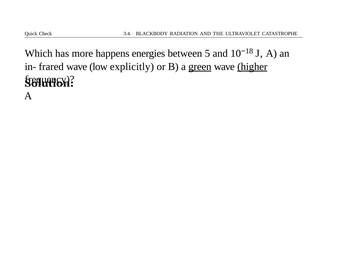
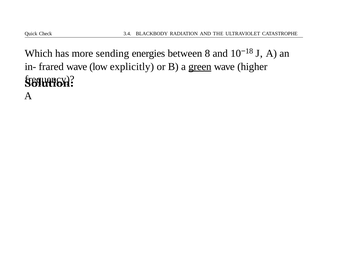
happens: happens -> sending
5: 5 -> 8
higher underline: present -> none
